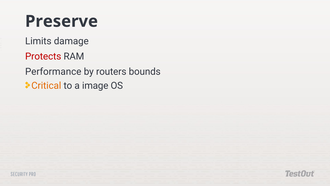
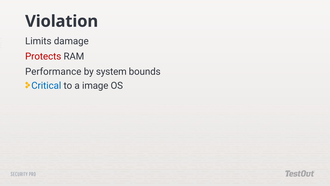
Preserve: Preserve -> Violation
routers: routers -> system
Critical colour: orange -> blue
